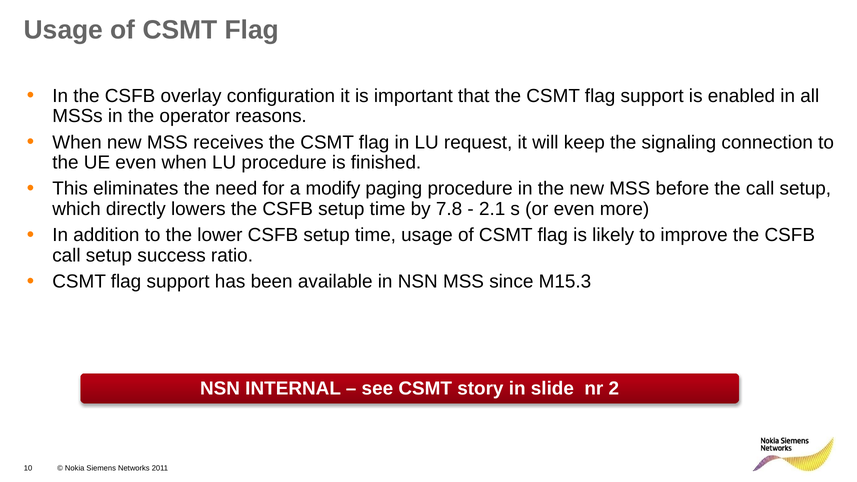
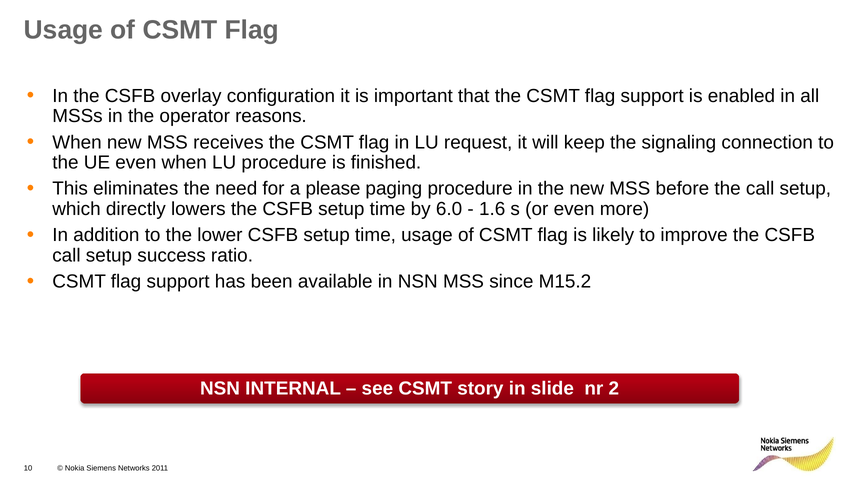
modify: modify -> please
7.8: 7.8 -> 6.0
2.1: 2.1 -> 1.6
M15.3: M15.3 -> M15.2
